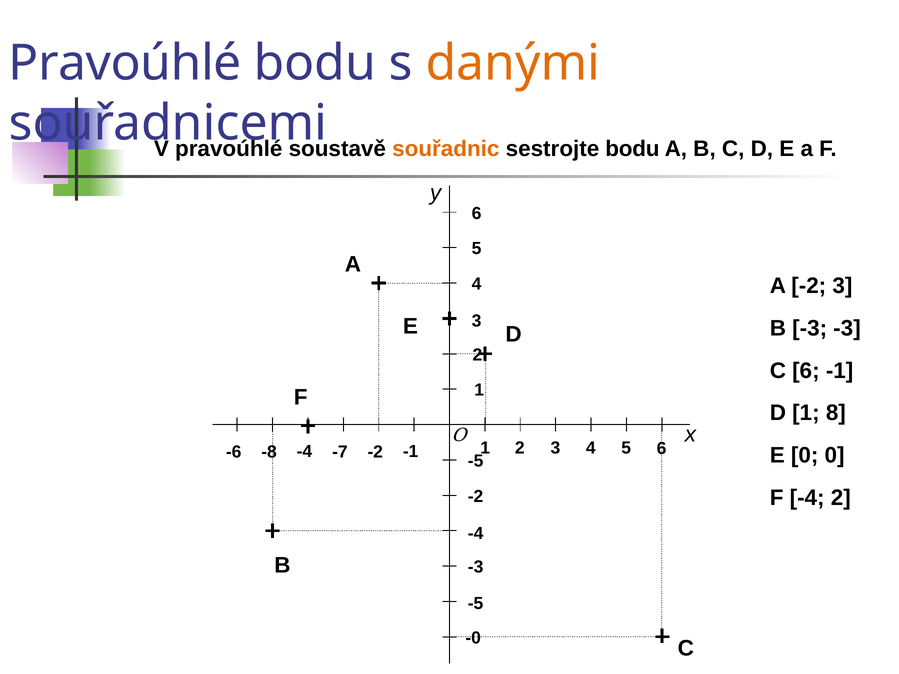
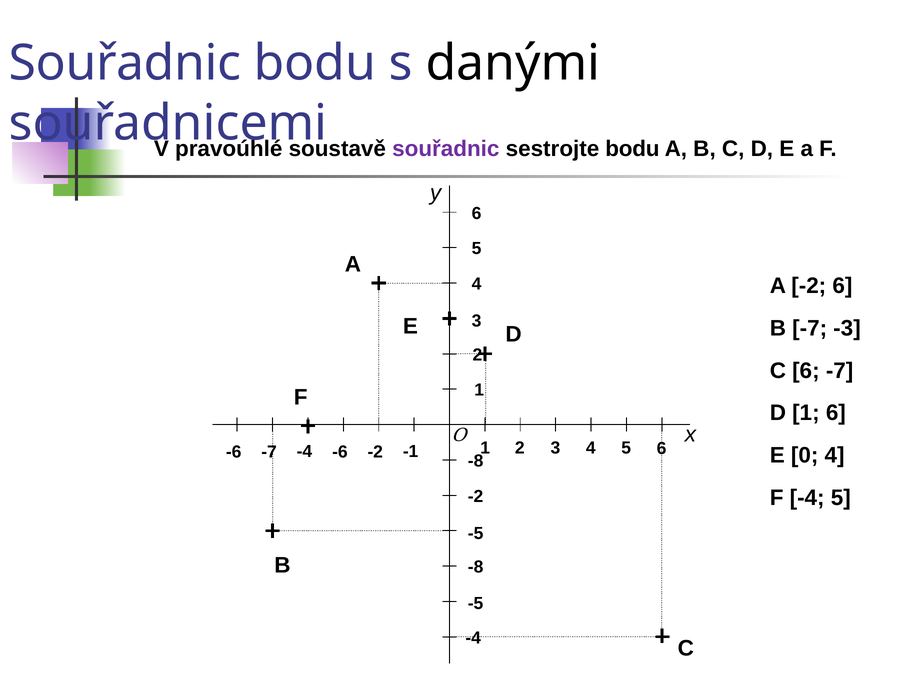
Pravoúhlé at (125, 63): Pravoúhlé -> Souřadnic
danými colour: orange -> black
souřadnic at (446, 149) colour: orange -> purple
-2 3: 3 -> 6
B -3: -3 -> -7
6 -1: -1 -> -7
1 8: 8 -> 6
-6 -8: -8 -> -7
-4 -7: -7 -> -6
0 0: 0 -> 4
-5 at (476, 461): -5 -> -8
-4 2: 2 -> 5
-4 at (476, 534): -4 -> -5
-3 at (476, 567): -3 -> -8
-0 at (473, 638): -0 -> -4
